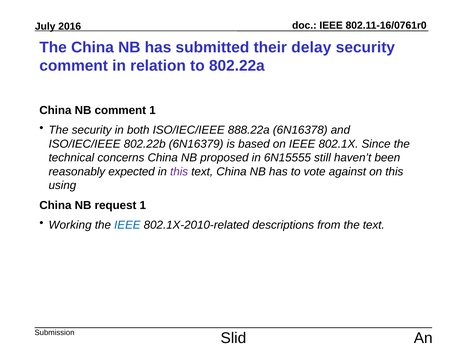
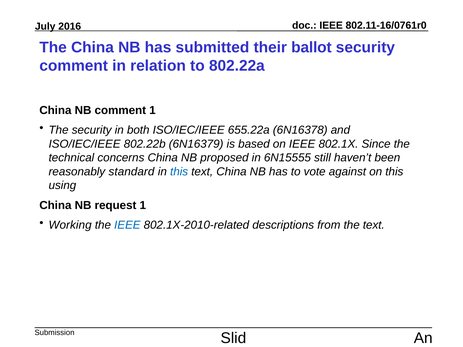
delay: delay -> ballot
888.22a: 888.22a -> 655.22a
expected: expected -> standard
this at (179, 172) colour: purple -> blue
